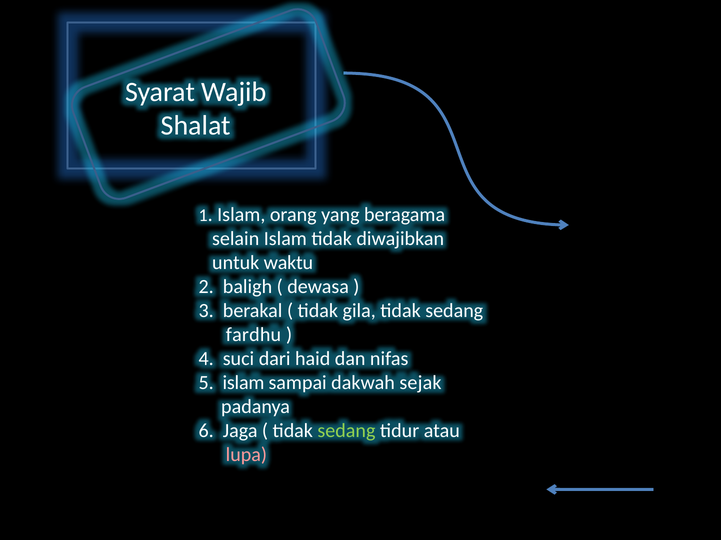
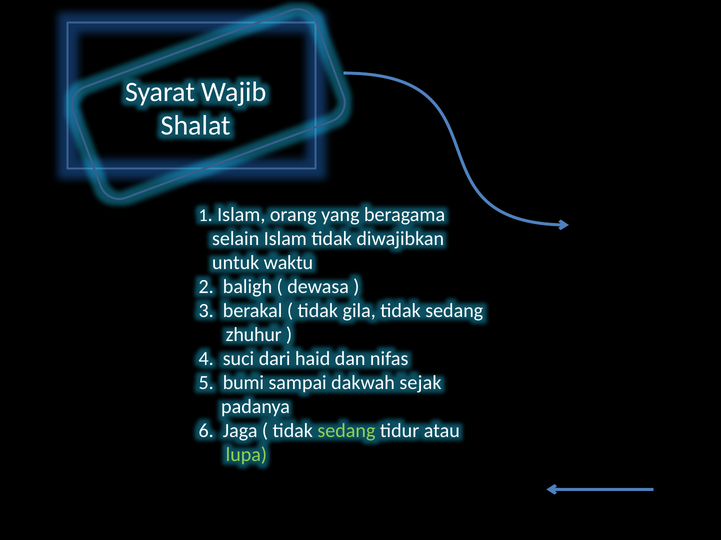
fardhu: fardhu -> zhuhur
5 islam: islam -> bumi
lupa colour: pink -> light green
